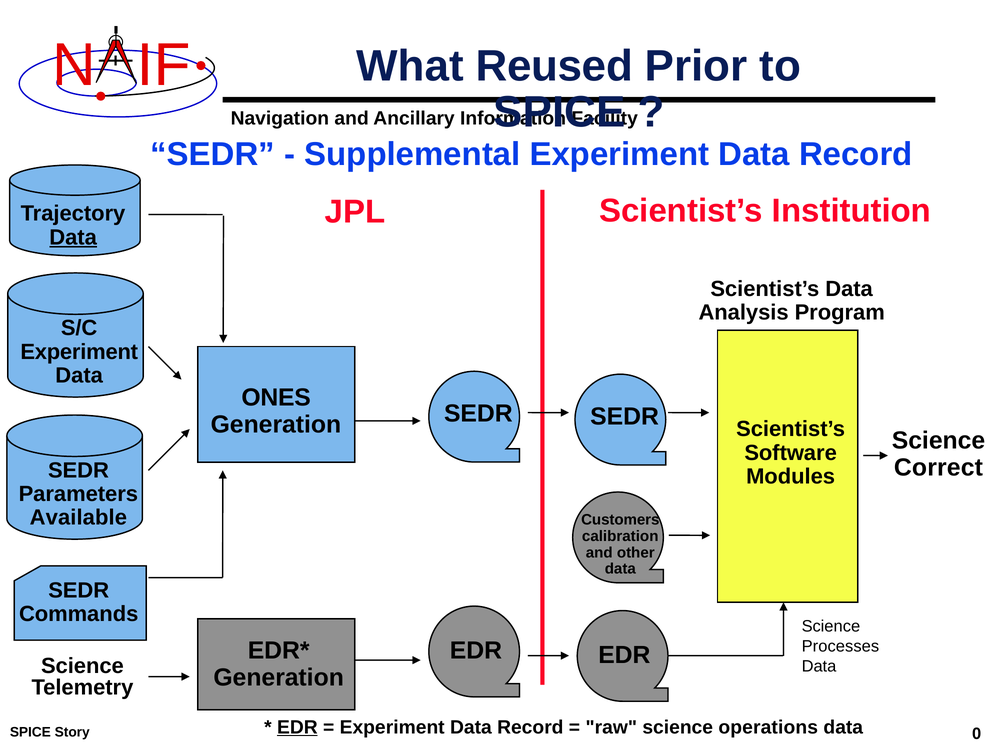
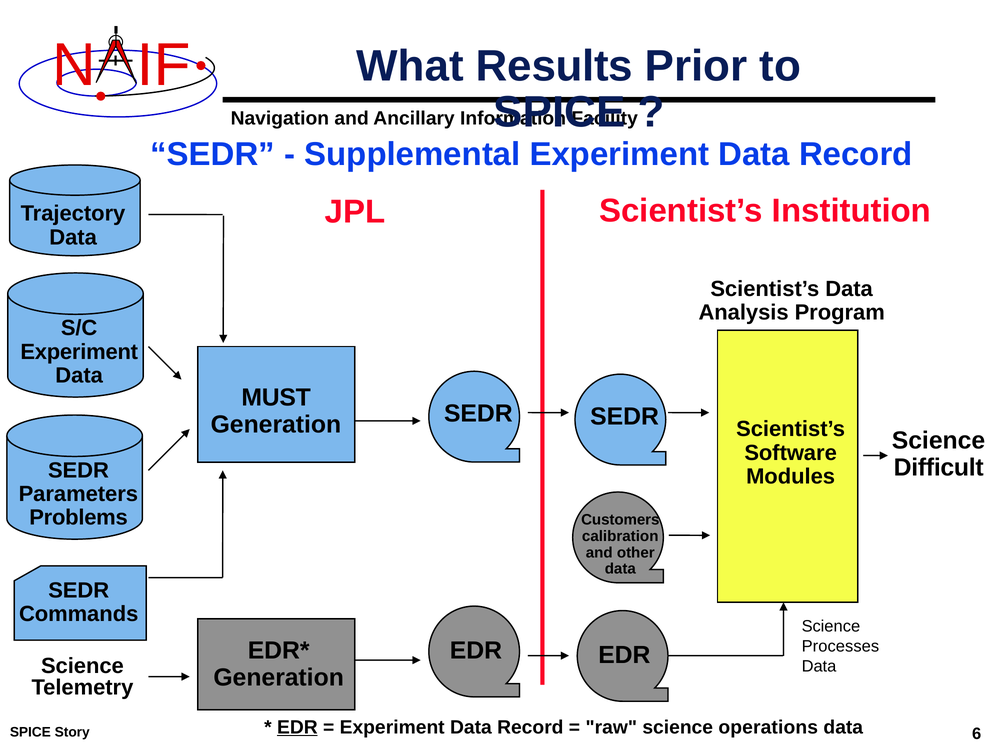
Reused: Reused -> Results
Data at (73, 237) underline: present -> none
ONES: ONES -> MUST
Correct: Correct -> Difficult
Available: Available -> Problems
0: 0 -> 6
